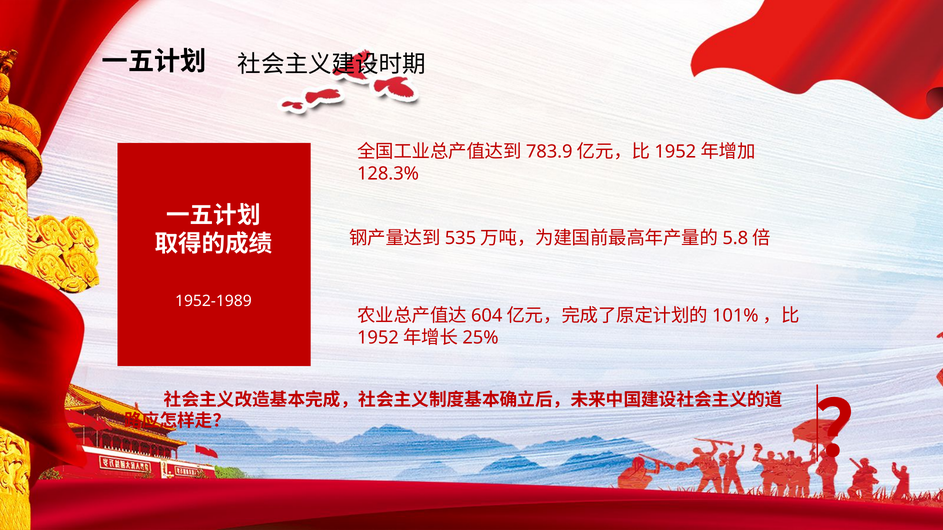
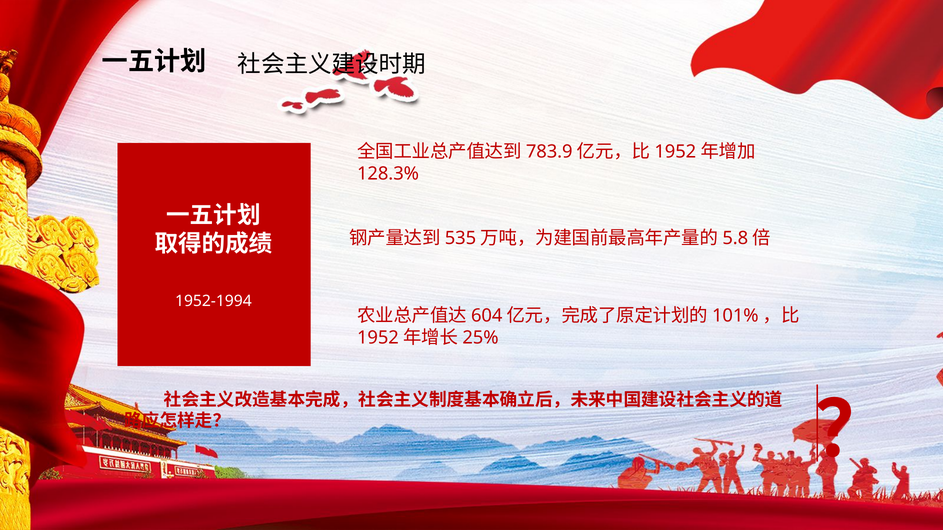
1952-1989: 1952-1989 -> 1952-1994
